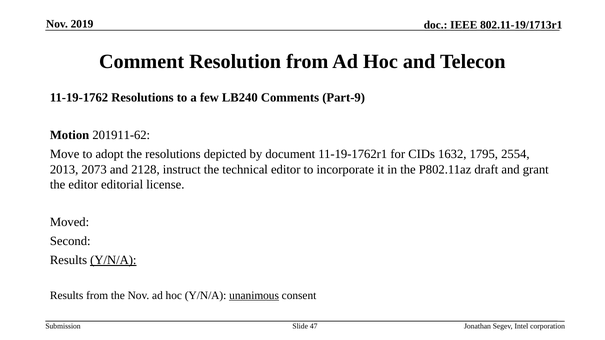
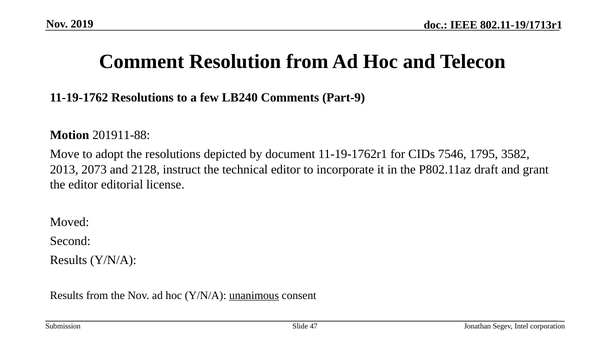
201911-62: 201911-62 -> 201911-88
1632: 1632 -> 7546
2554: 2554 -> 3582
Y/N/A at (113, 260) underline: present -> none
